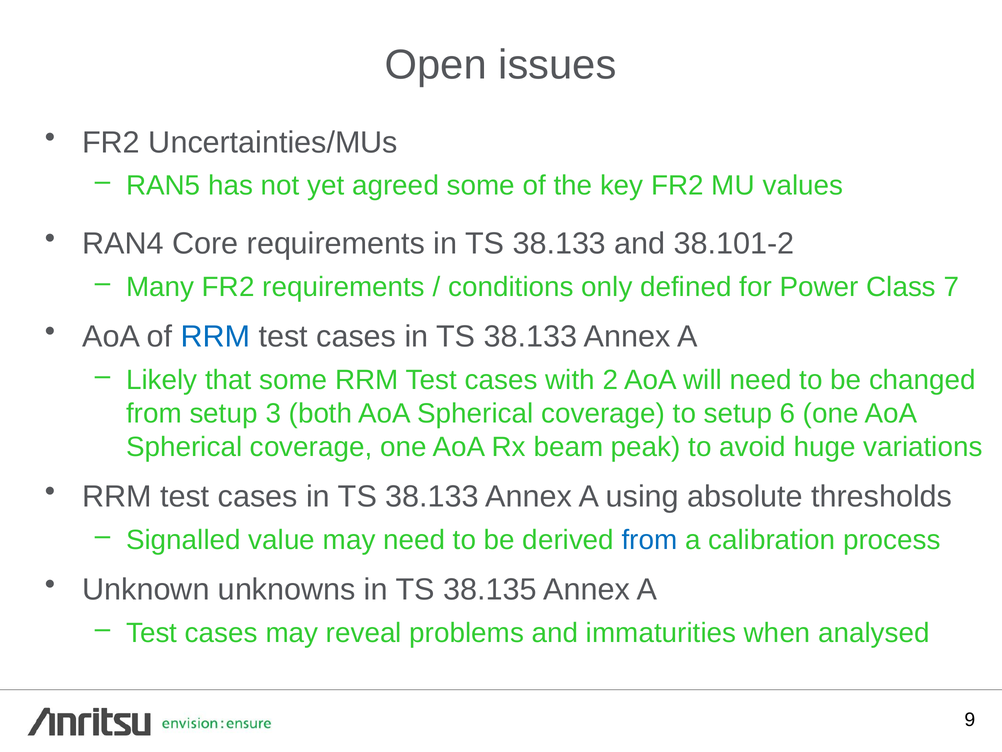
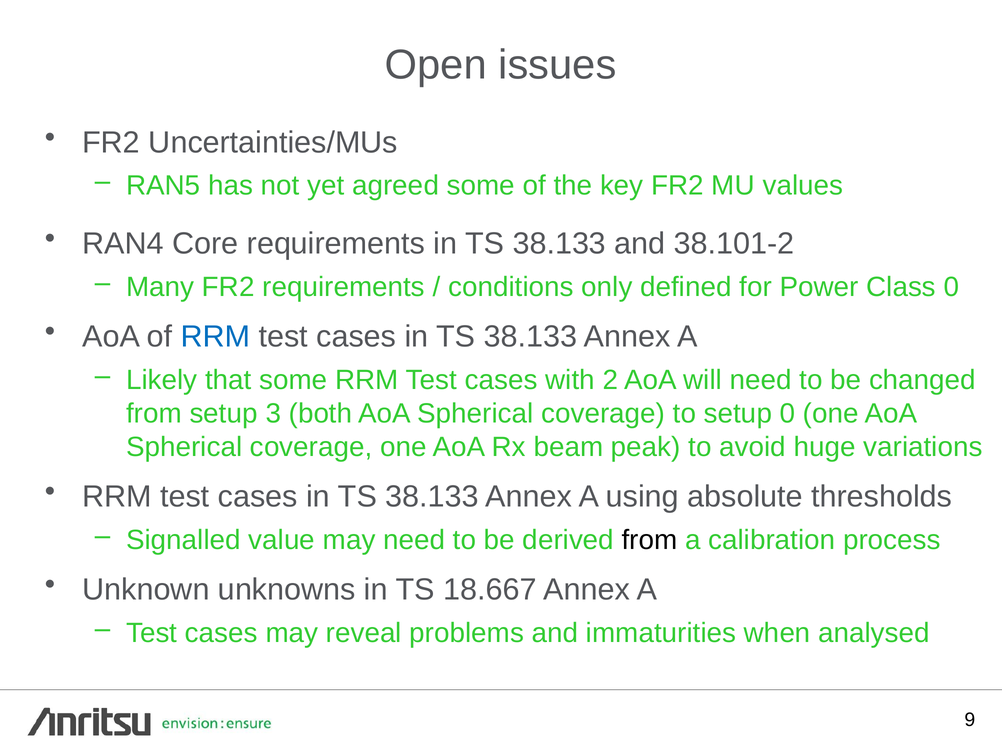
Class 7: 7 -> 0
setup 6: 6 -> 0
from at (649, 540) colour: blue -> black
38.135: 38.135 -> 18.667
